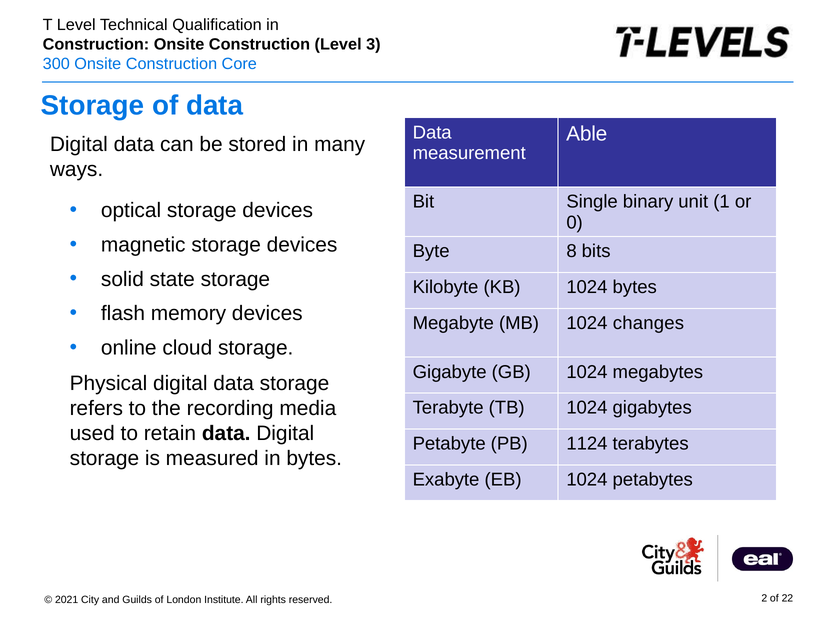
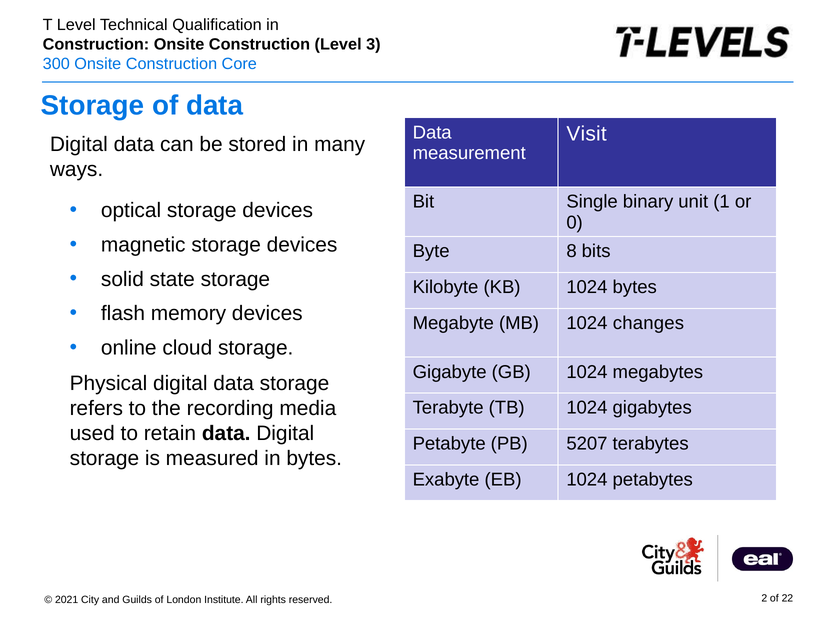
Able: Able -> Visit
1124: 1124 -> 5207
